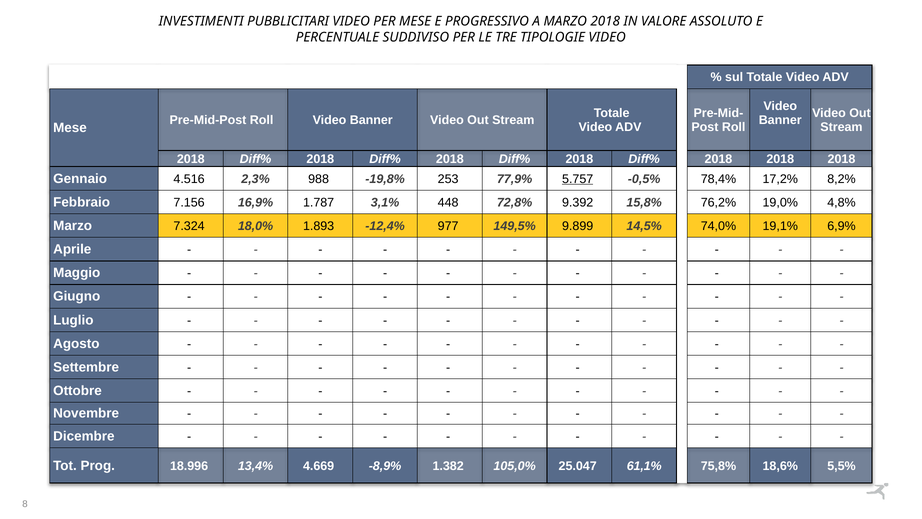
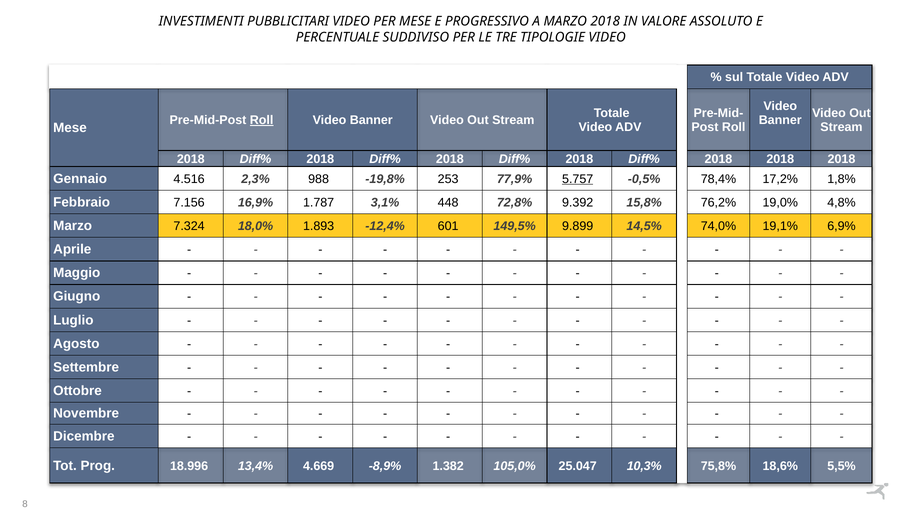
Roll at (262, 120) underline: none -> present
8,2%: 8,2% -> 1,8%
977: 977 -> 601
61,1%: 61,1% -> 10,3%
